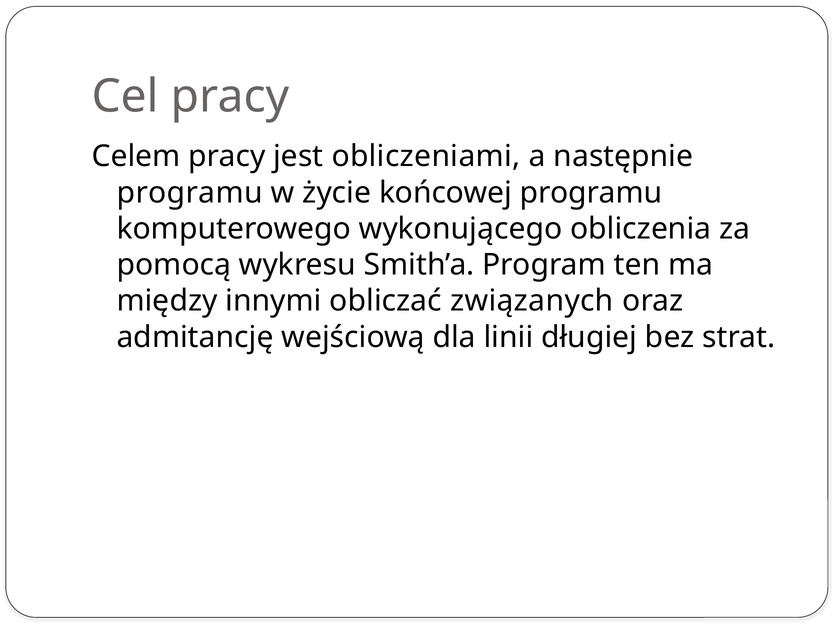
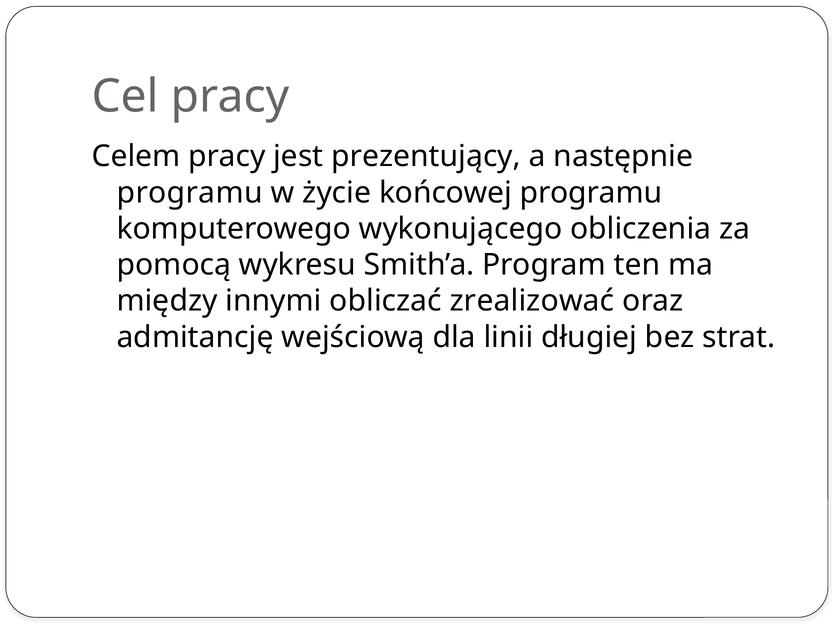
obliczeniami: obliczeniami -> prezentujący
związanych: związanych -> zrealizować
